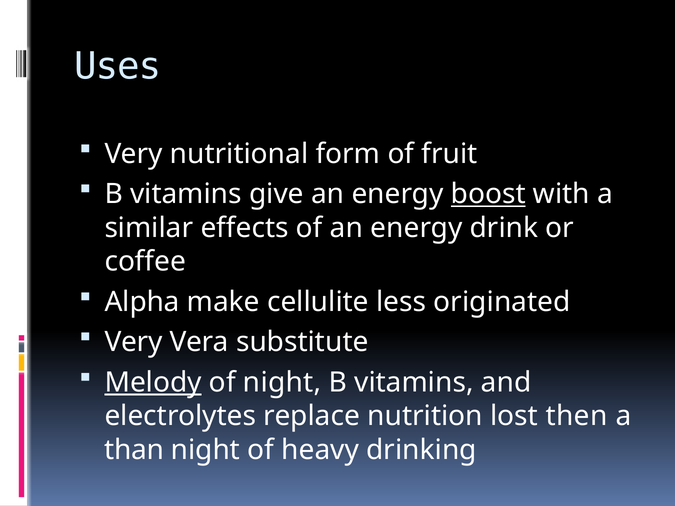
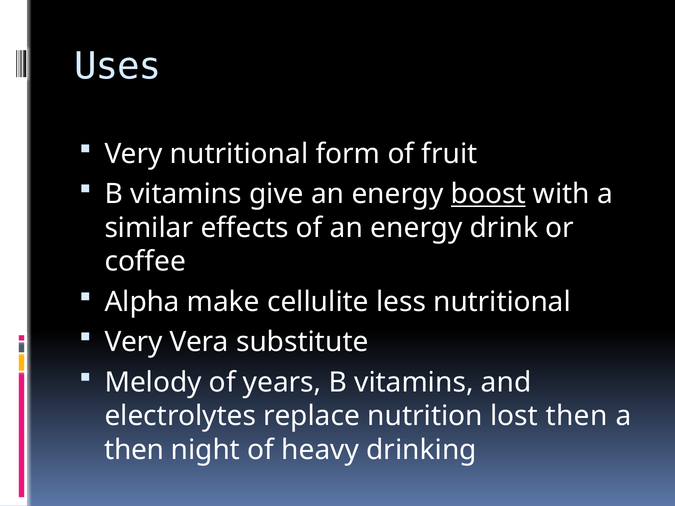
less originated: originated -> nutritional
Melody underline: present -> none
of night: night -> years
than at (134, 450): than -> then
